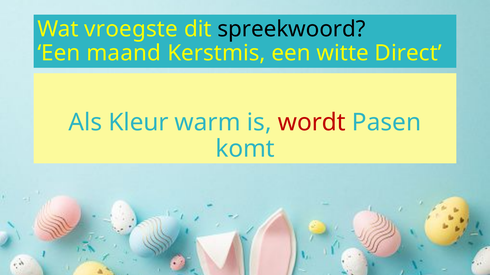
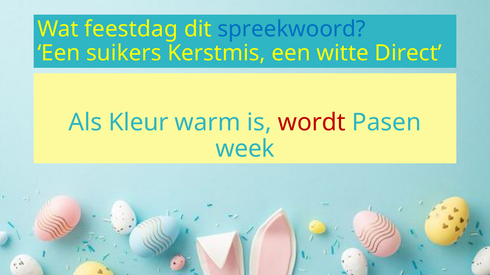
vroegste: vroegste -> feestdag
spreekwoord colour: black -> blue
maand: maand -> suikers
komt: komt -> week
